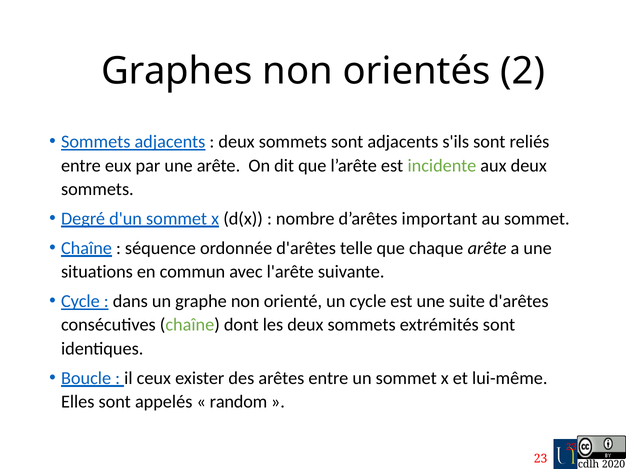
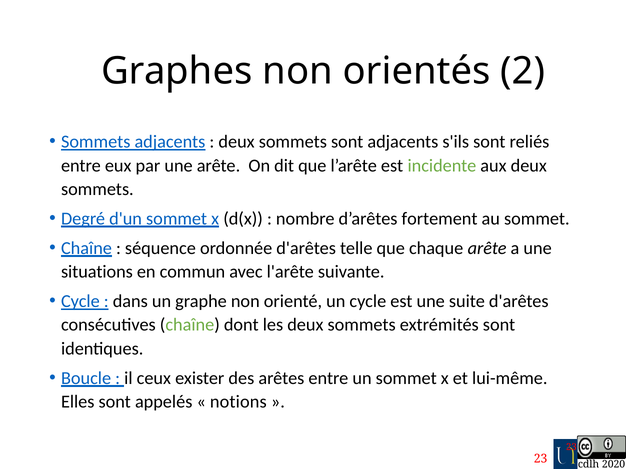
important: important -> fortement
random: random -> notions
